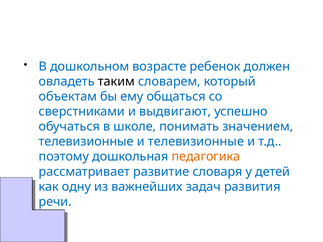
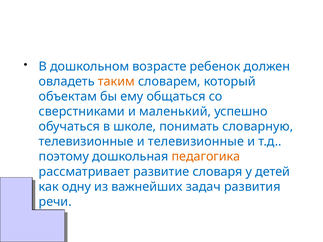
таким colour: black -> orange
выдвигают: выдвигают -> маленький
значением: значением -> словарную
